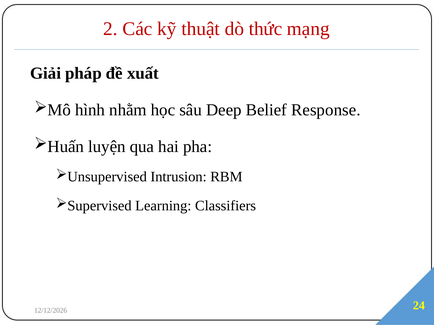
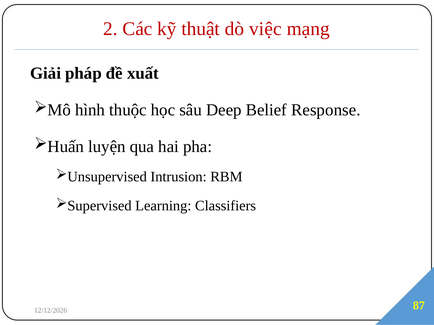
thức: thức -> việc
nhằm: nhằm -> thuộc
24: 24 -> 87
